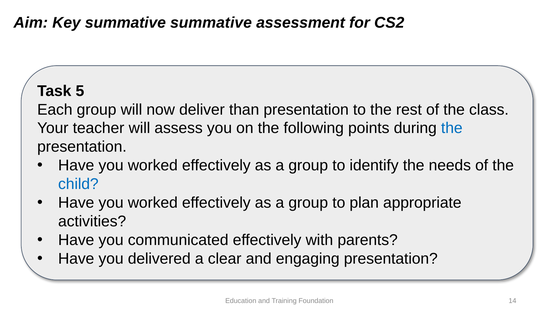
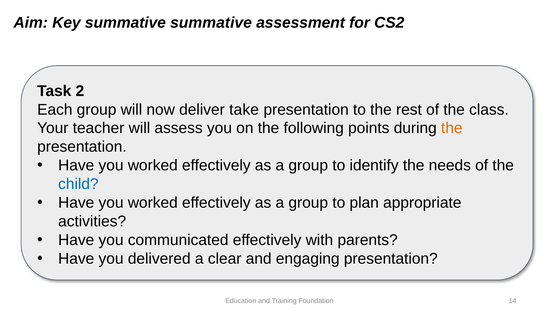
5: 5 -> 2
than: than -> take
the at (452, 128) colour: blue -> orange
